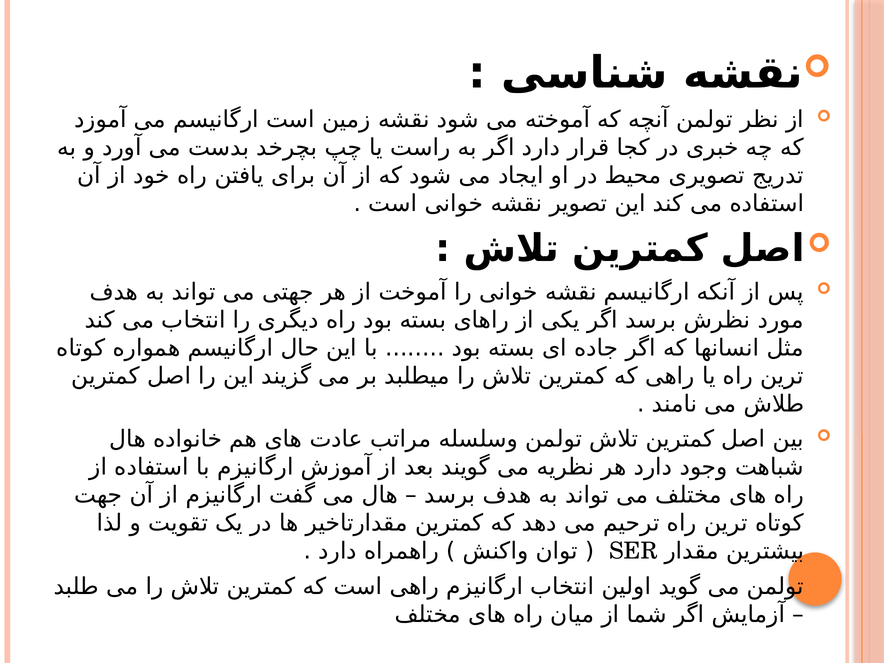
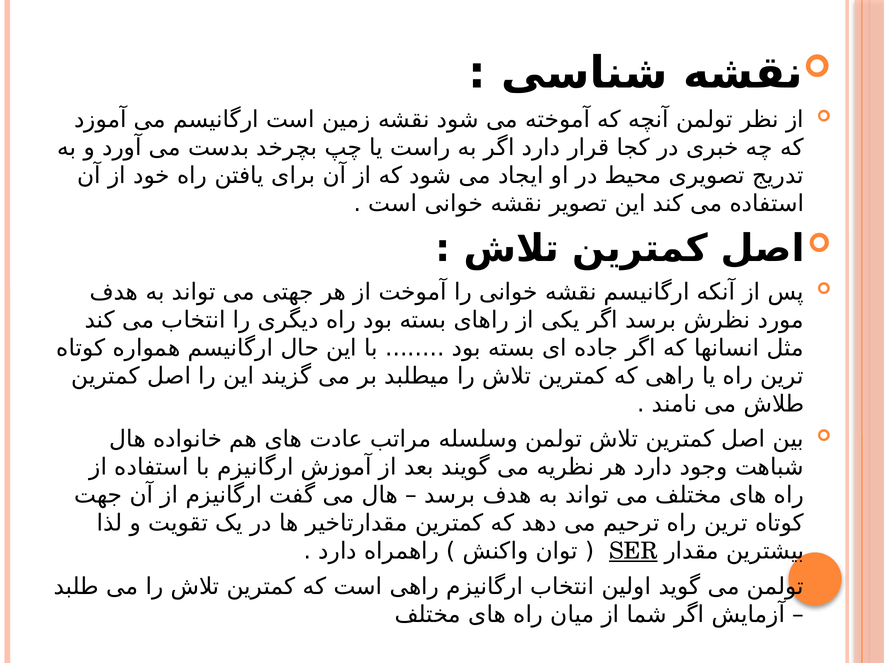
SER underline: none -> present
